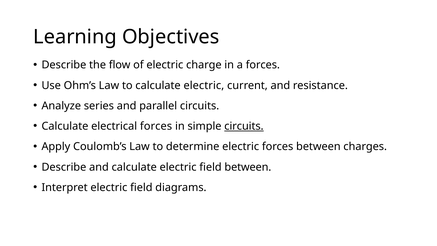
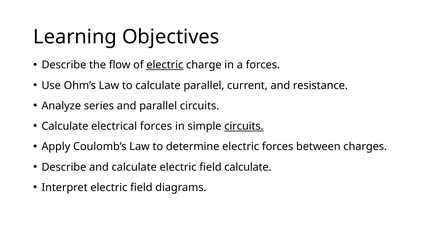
electric at (165, 65) underline: none -> present
to calculate electric: electric -> parallel
field between: between -> calculate
